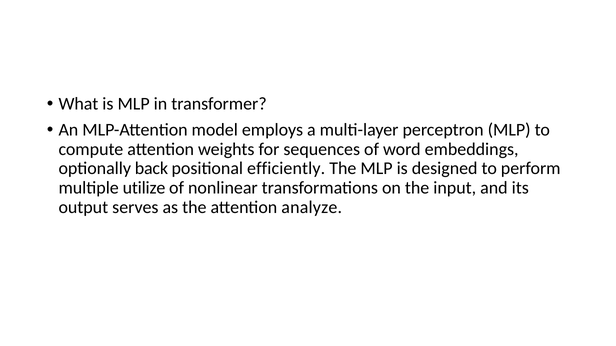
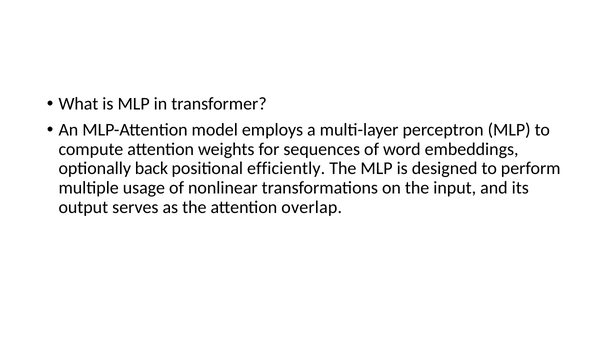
utilize: utilize -> usage
analyze: analyze -> overlap
